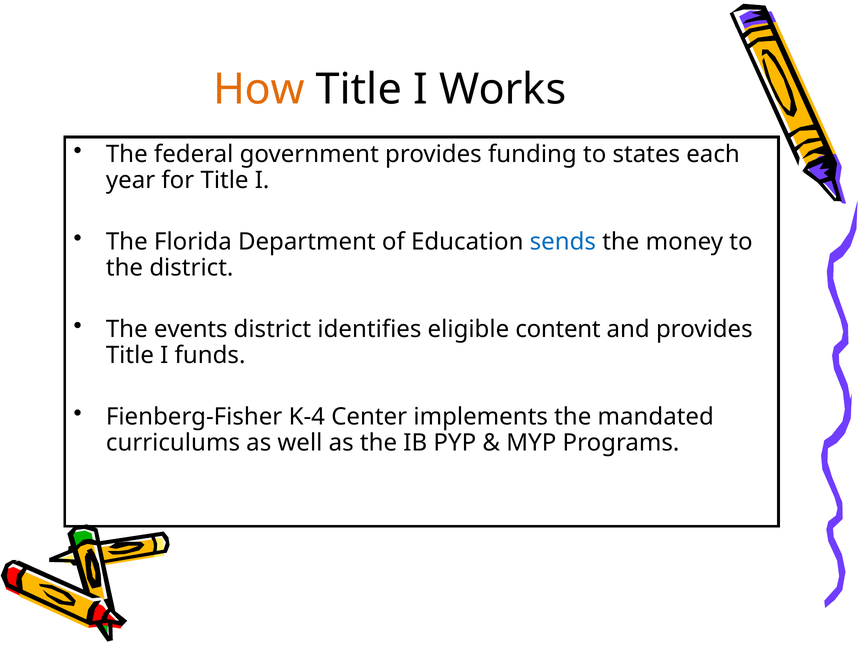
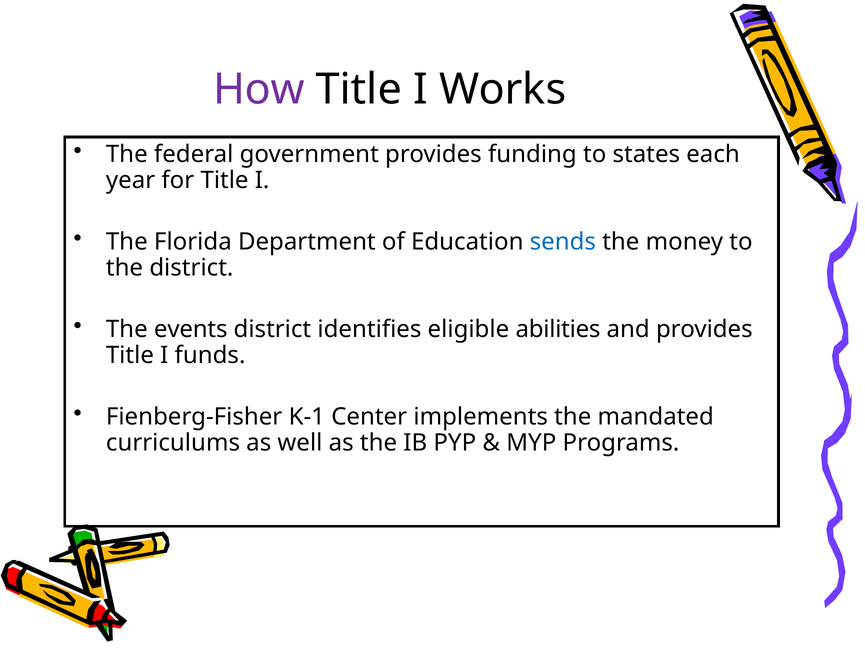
How colour: orange -> purple
content: content -> abilities
K-4: K-4 -> K-1
